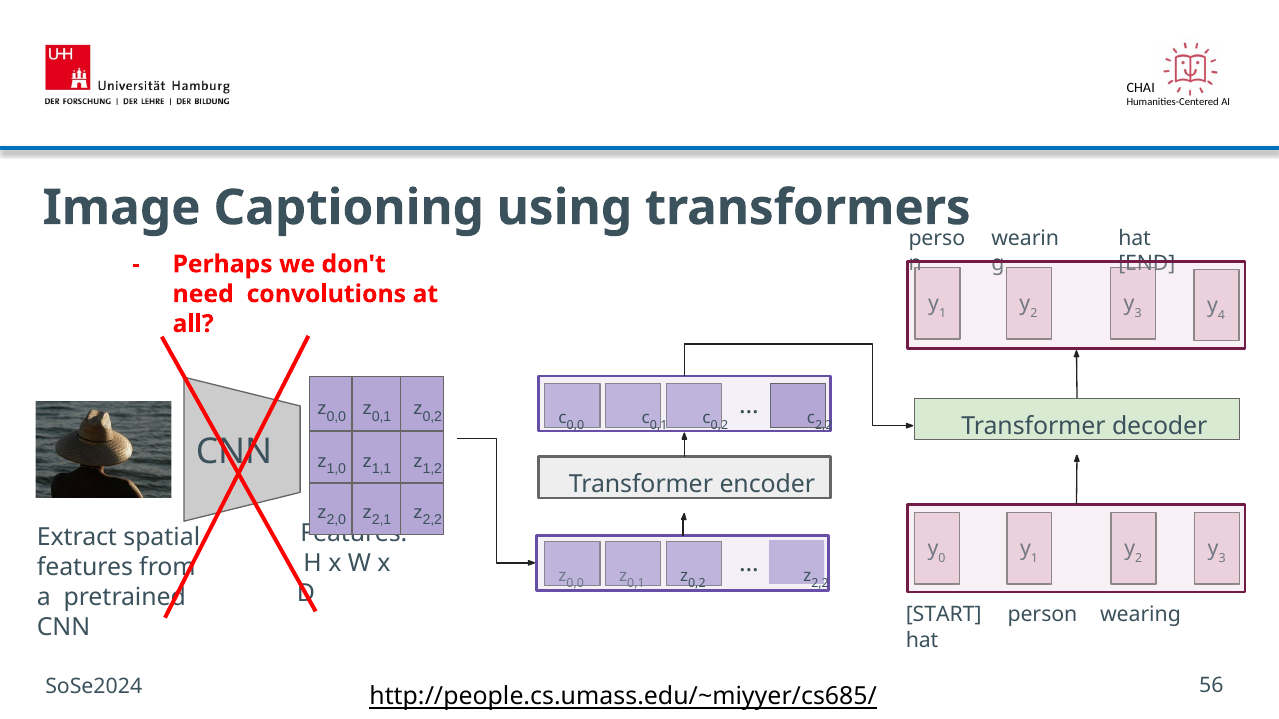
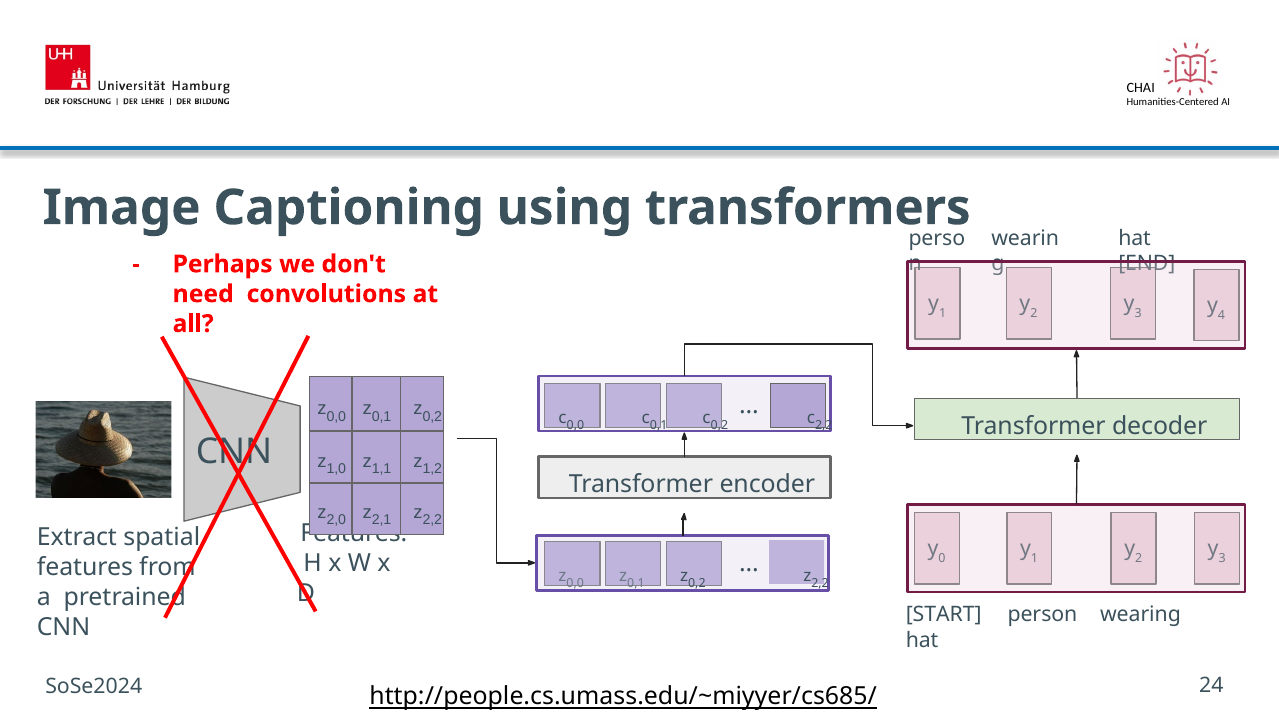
56: 56 -> 24
